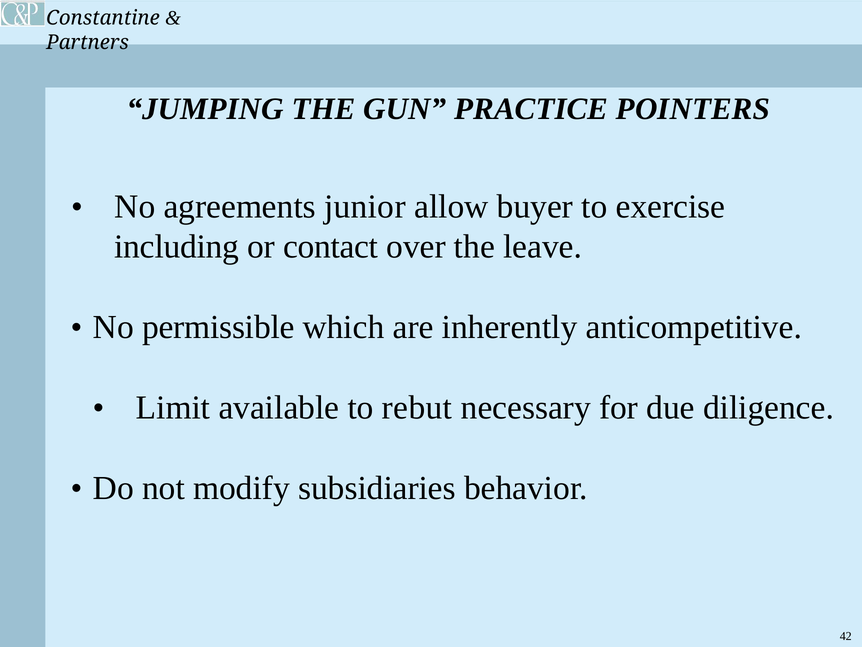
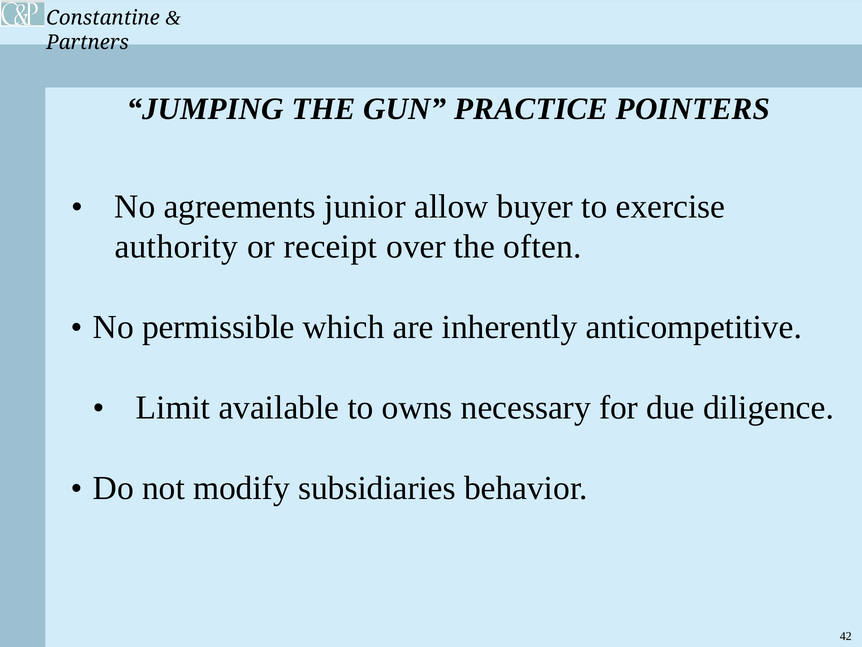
including: including -> authority
contact: contact -> receipt
leave: leave -> often
rebut: rebut -> owns
